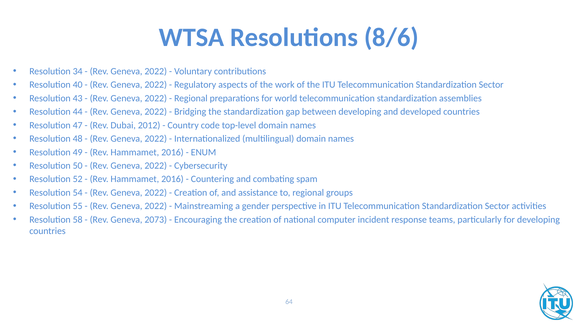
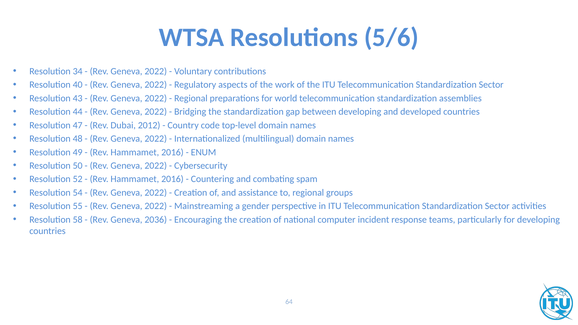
8/6: 8/6 -> 5/6
2073: 2073 -> 2036
